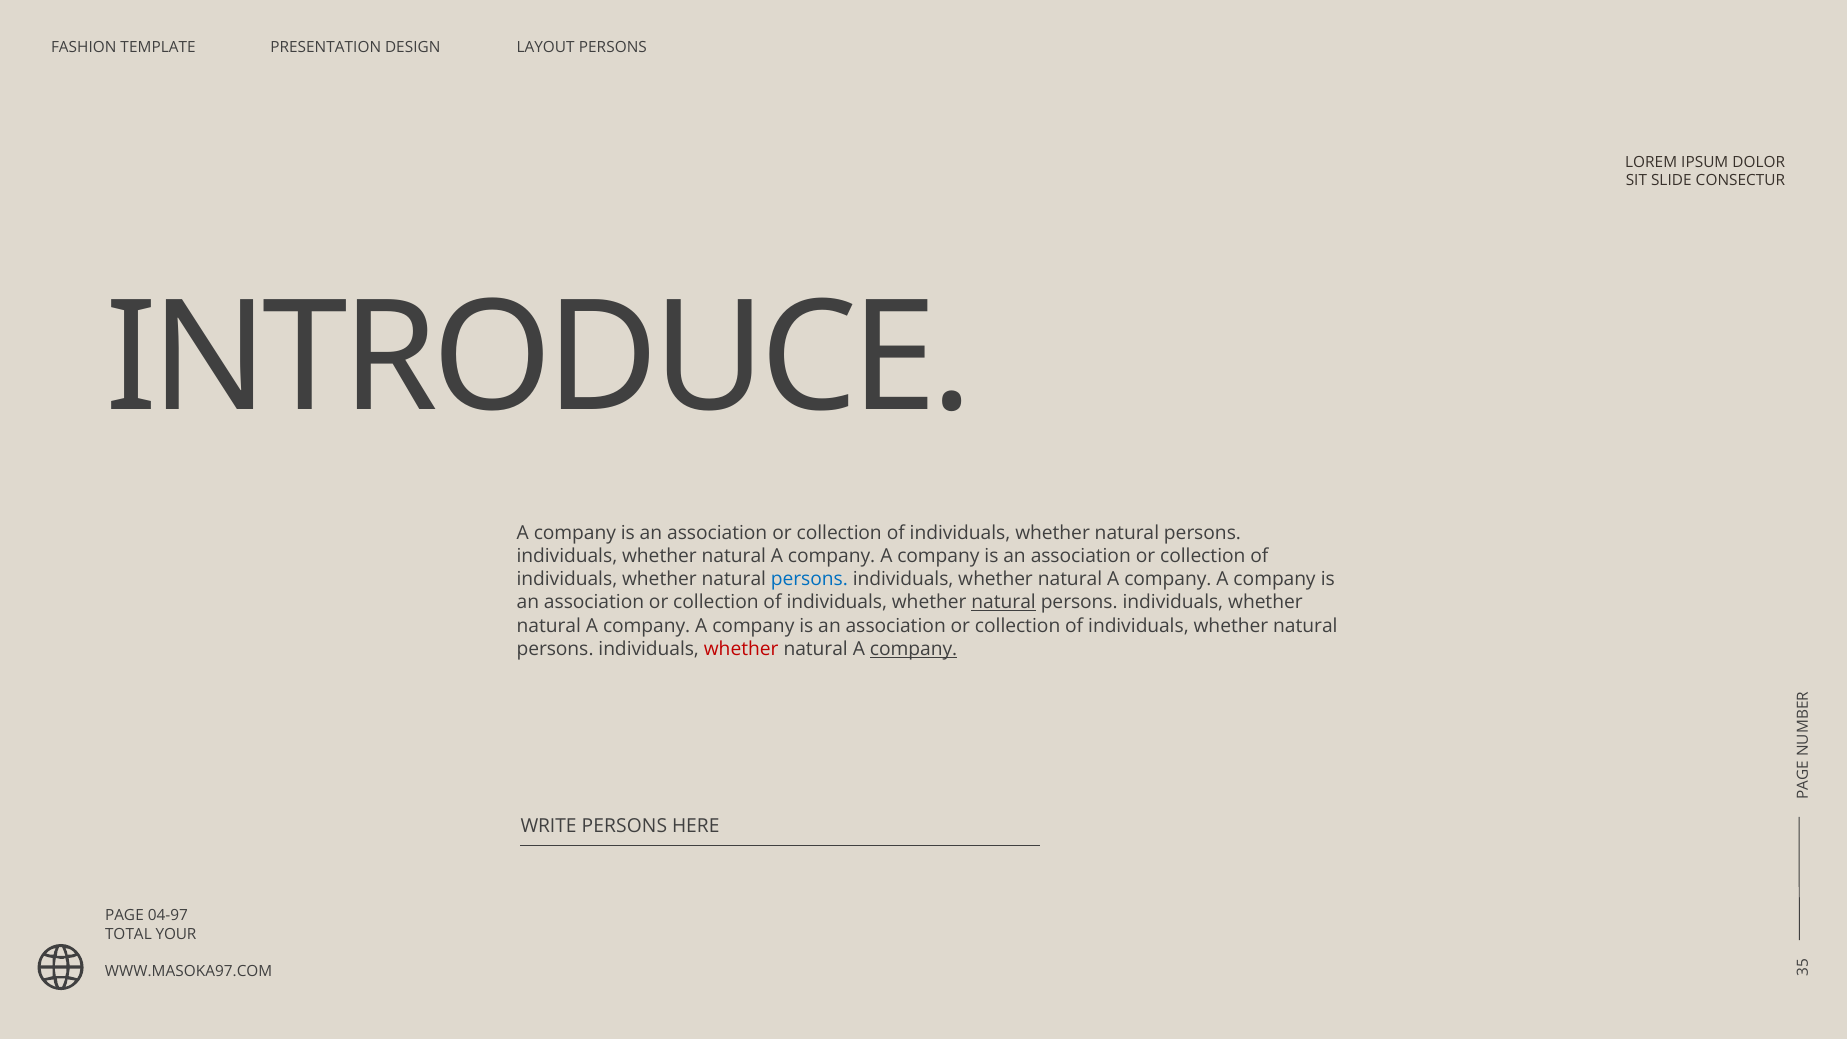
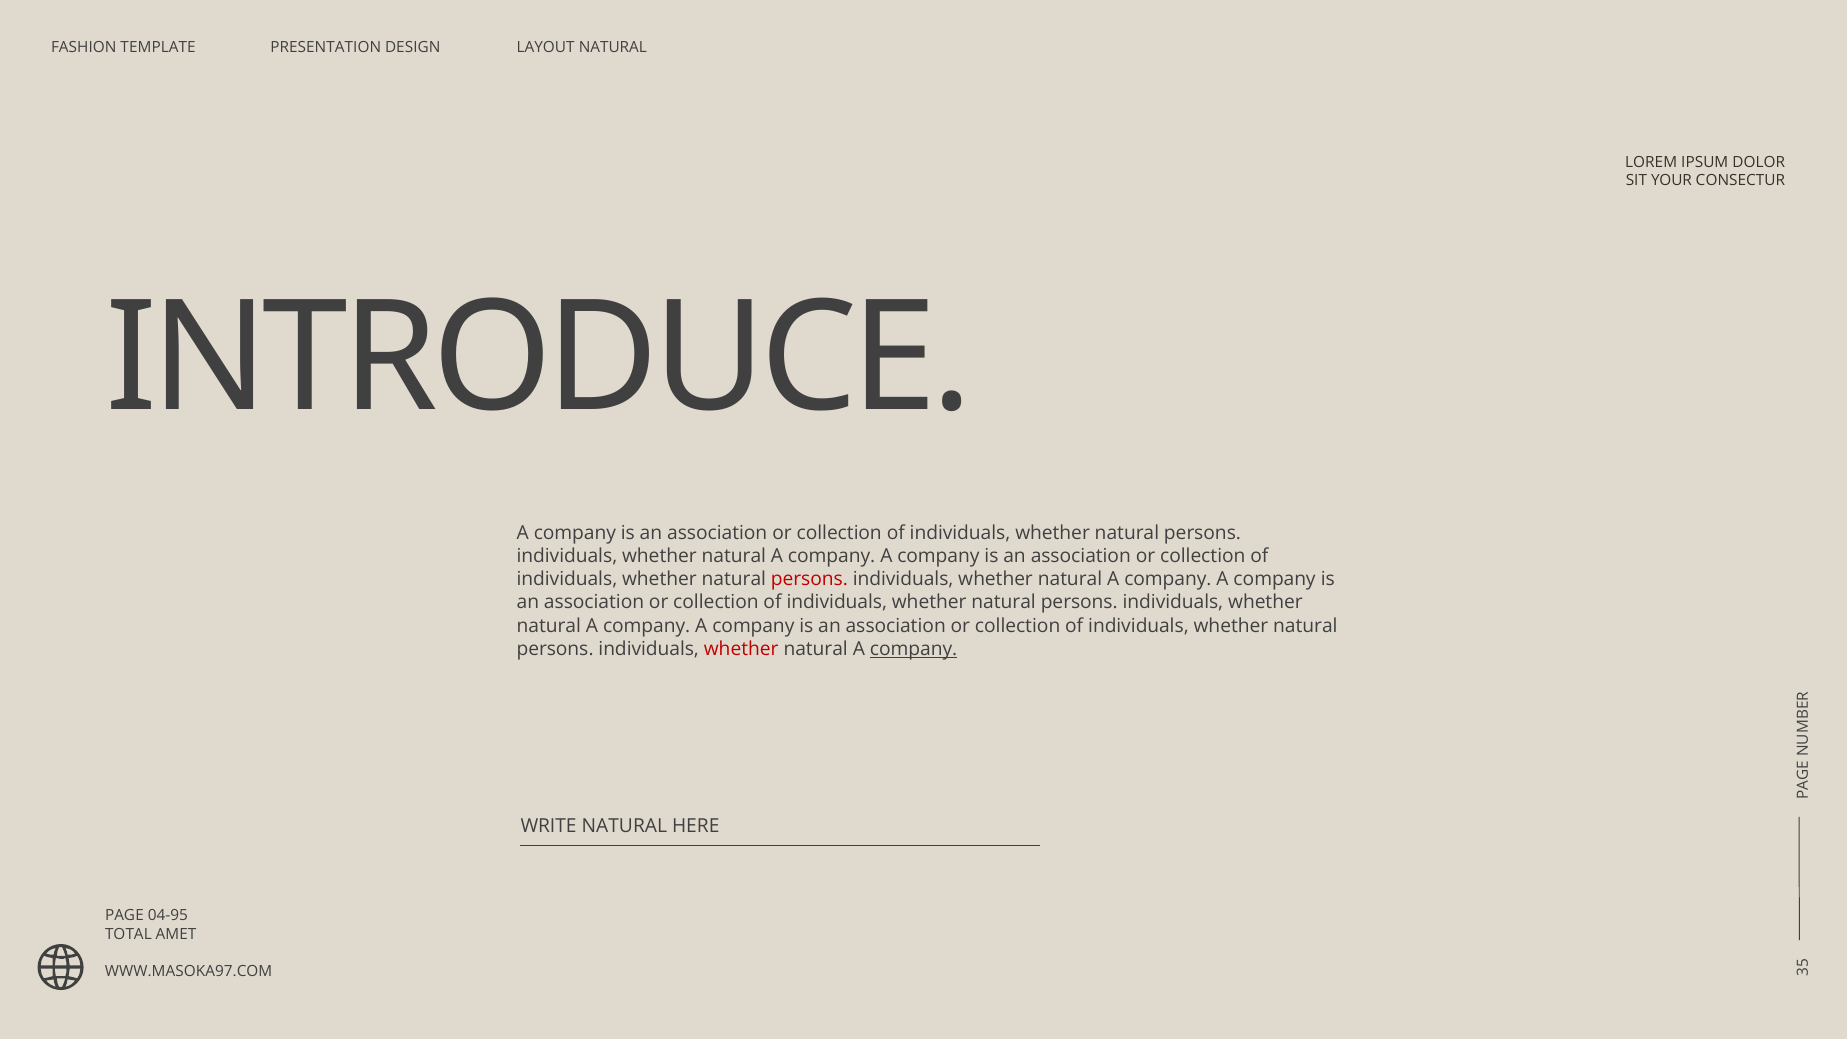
LAYOUT PERSONS: PERSONS -> NATURAL
SLIDE: SLIDE -> YOUR
persons at (809, 579) colour: blue -> red
natural at (1004, 603) underline: present -> none
WRITE PERSONS: PERSONS -> NATURAL
04-97: 04-97 -> 04-95
YOUR: YOUR -> AMET
